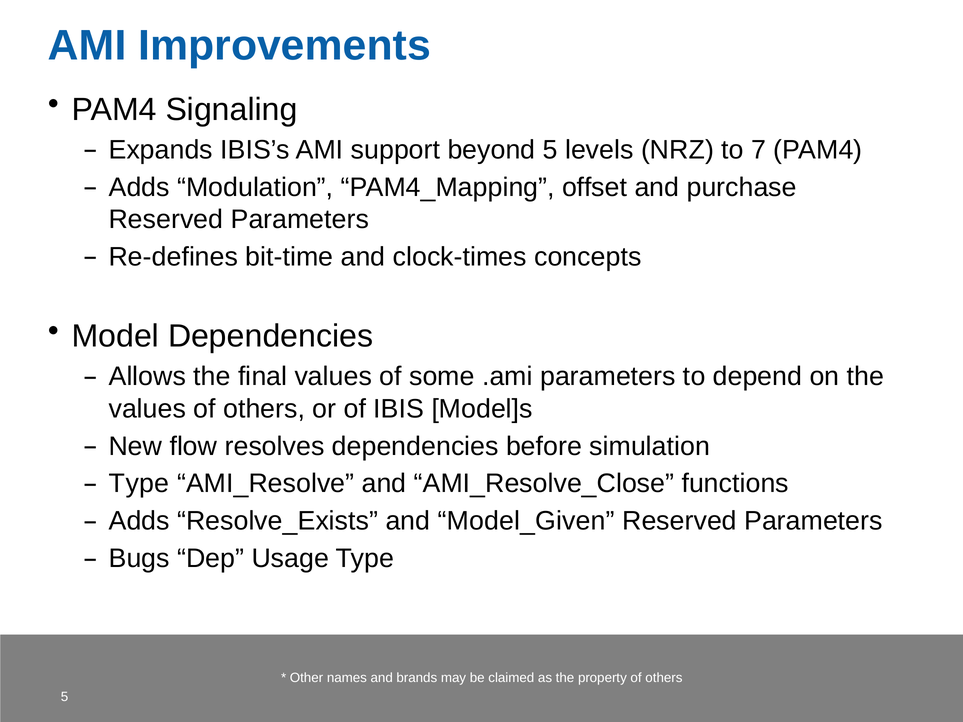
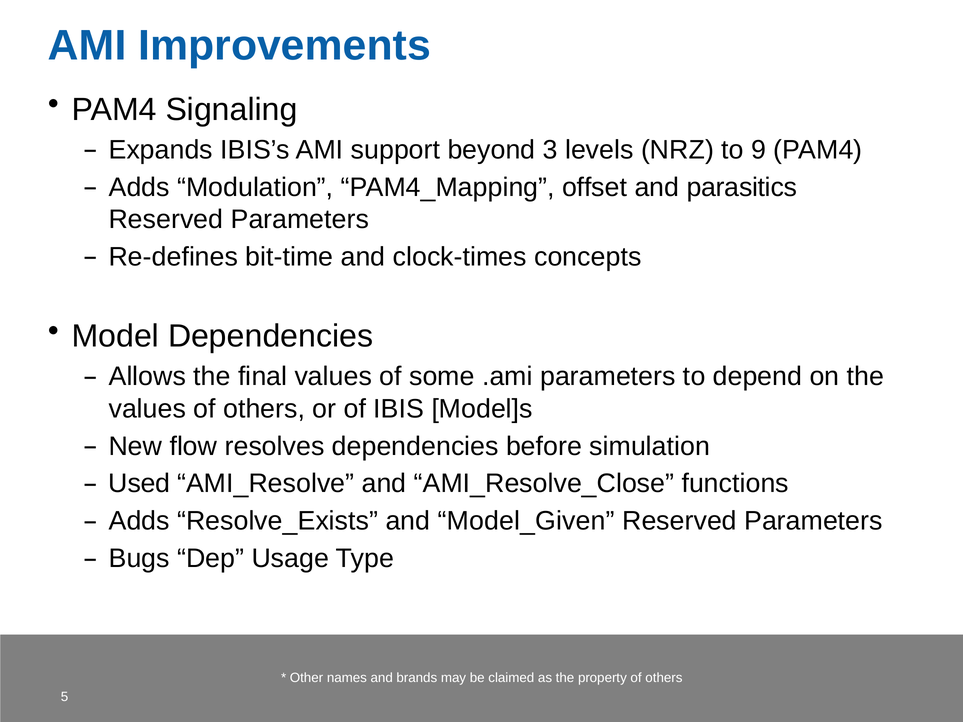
beyond 5: 5 -> 3
7: 7 -> 9
purchase: purchase -> parasitics
Type at (139, 484): Type -> Used
